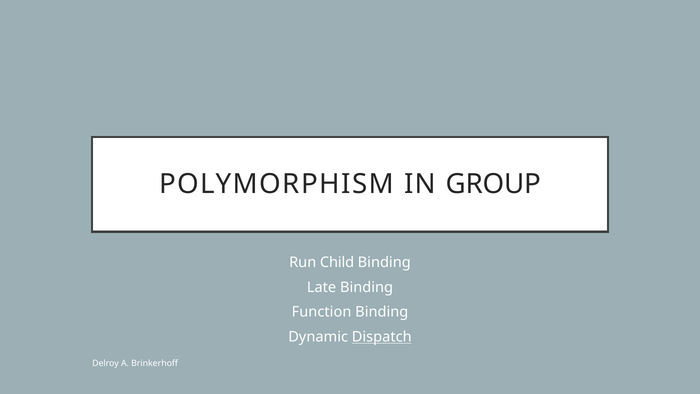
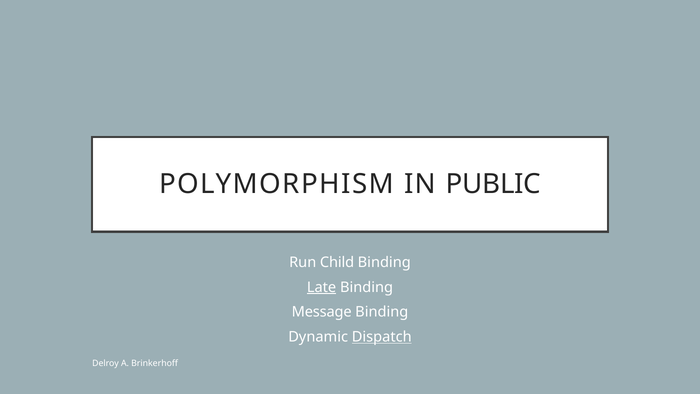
GROUP: GROUP -> PUBLIC
Late underline: none -> present
Function: Function -> Message
